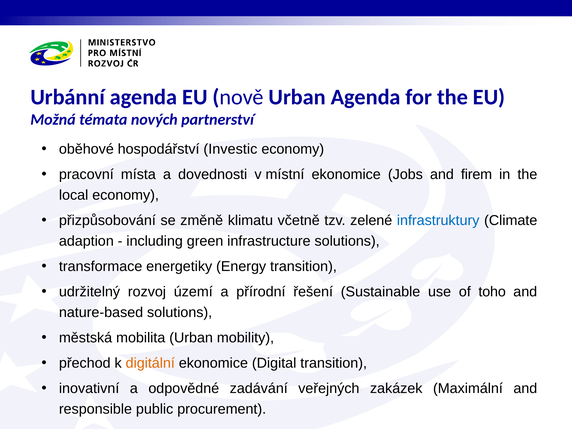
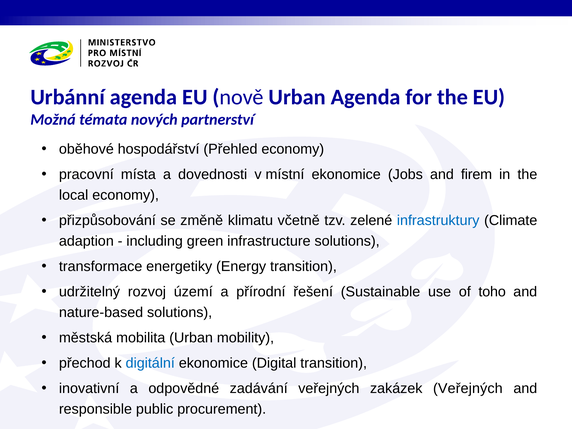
Investic: Investic -> Přehled
digitální colour: orange -> blue
zakázek Maximální: Maximální -> Veřejných
